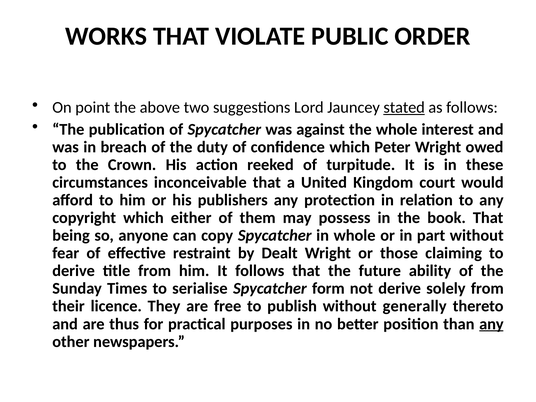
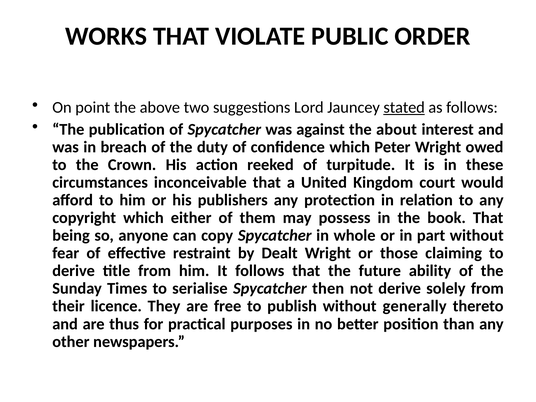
the whole: whole -> about
form: form -> then
any at (491, 324) underline: present -> none
